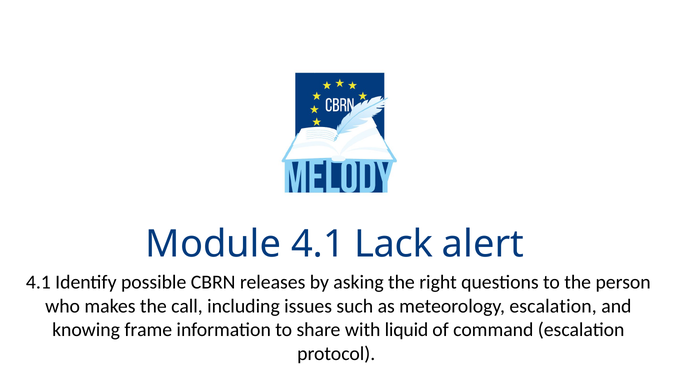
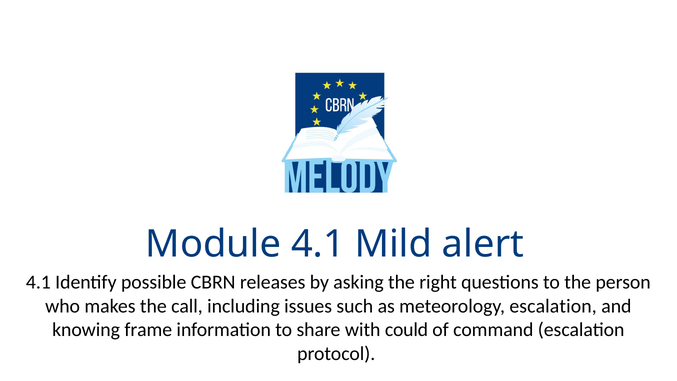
Lack: Lack -> Mild
liquid: liquid -> could
